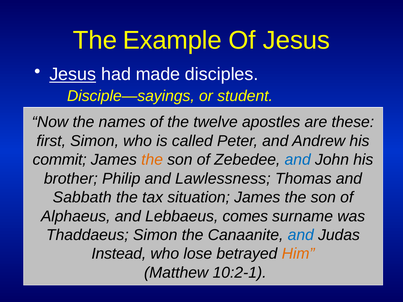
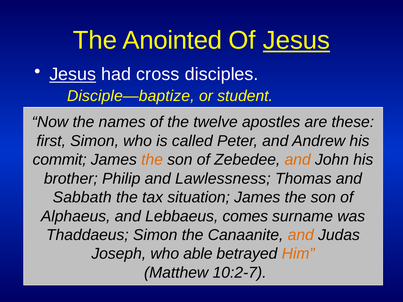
Example: Example -> Anointed
Jesus at (297, 40) underline: none -> present
made: made -> cross
Disciple—sayings: Disciple—sayings -> Disciple—baptize
and at (298, 160) colour: blue -> orange
and at (301, 235) colour: blue -> orange
Instead: Instead -> Joseph
lose: lose -> able
10:2-1: 10:2-1 -> 10:2-7
